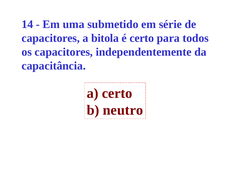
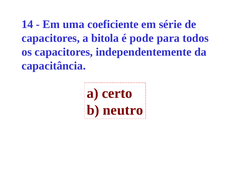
submetido: submetido -> coeficiente
é certo: certo -> pode
